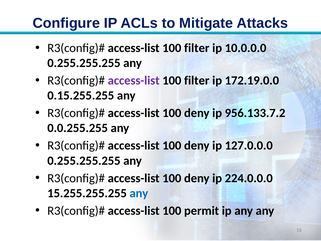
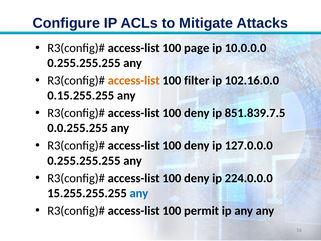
filter at (197, 48): filter -> page
access-list at (134, 81) colour: purple -> orange
172.19.0.0: 172.19.0.0 -> 102.16.0.0
956.133.7.2: 956.133.7.2 -> 851.839.7.5
